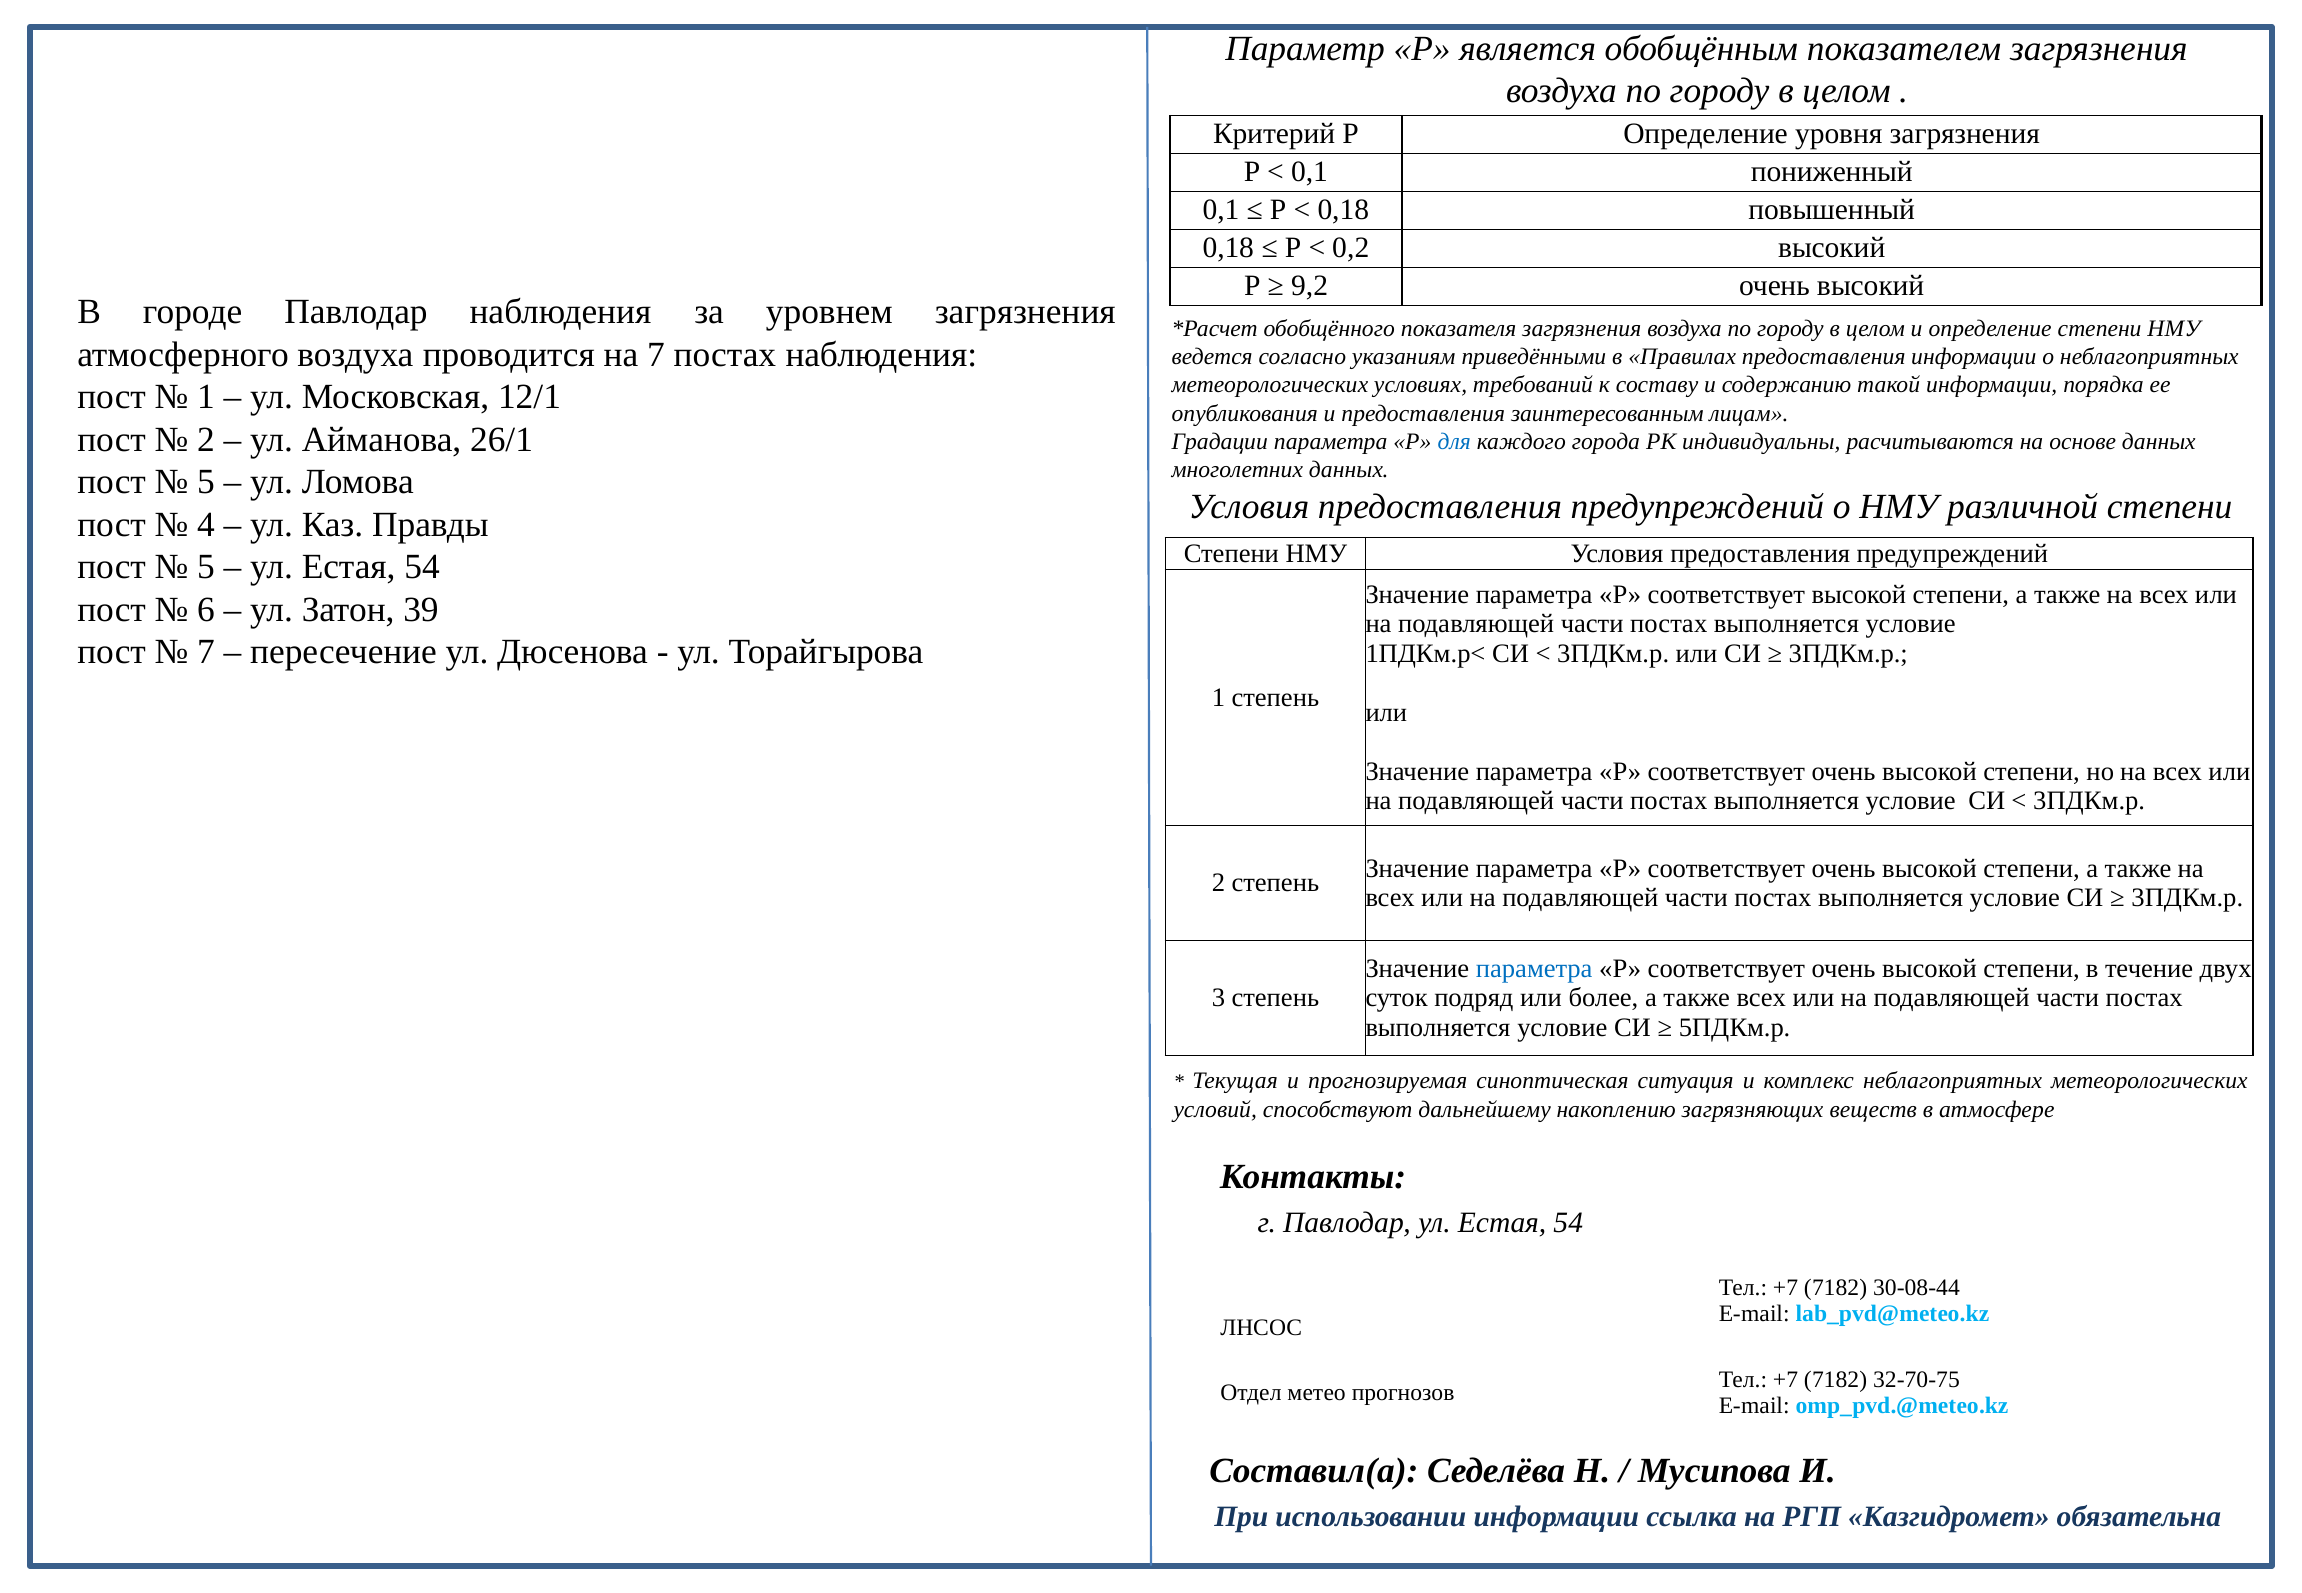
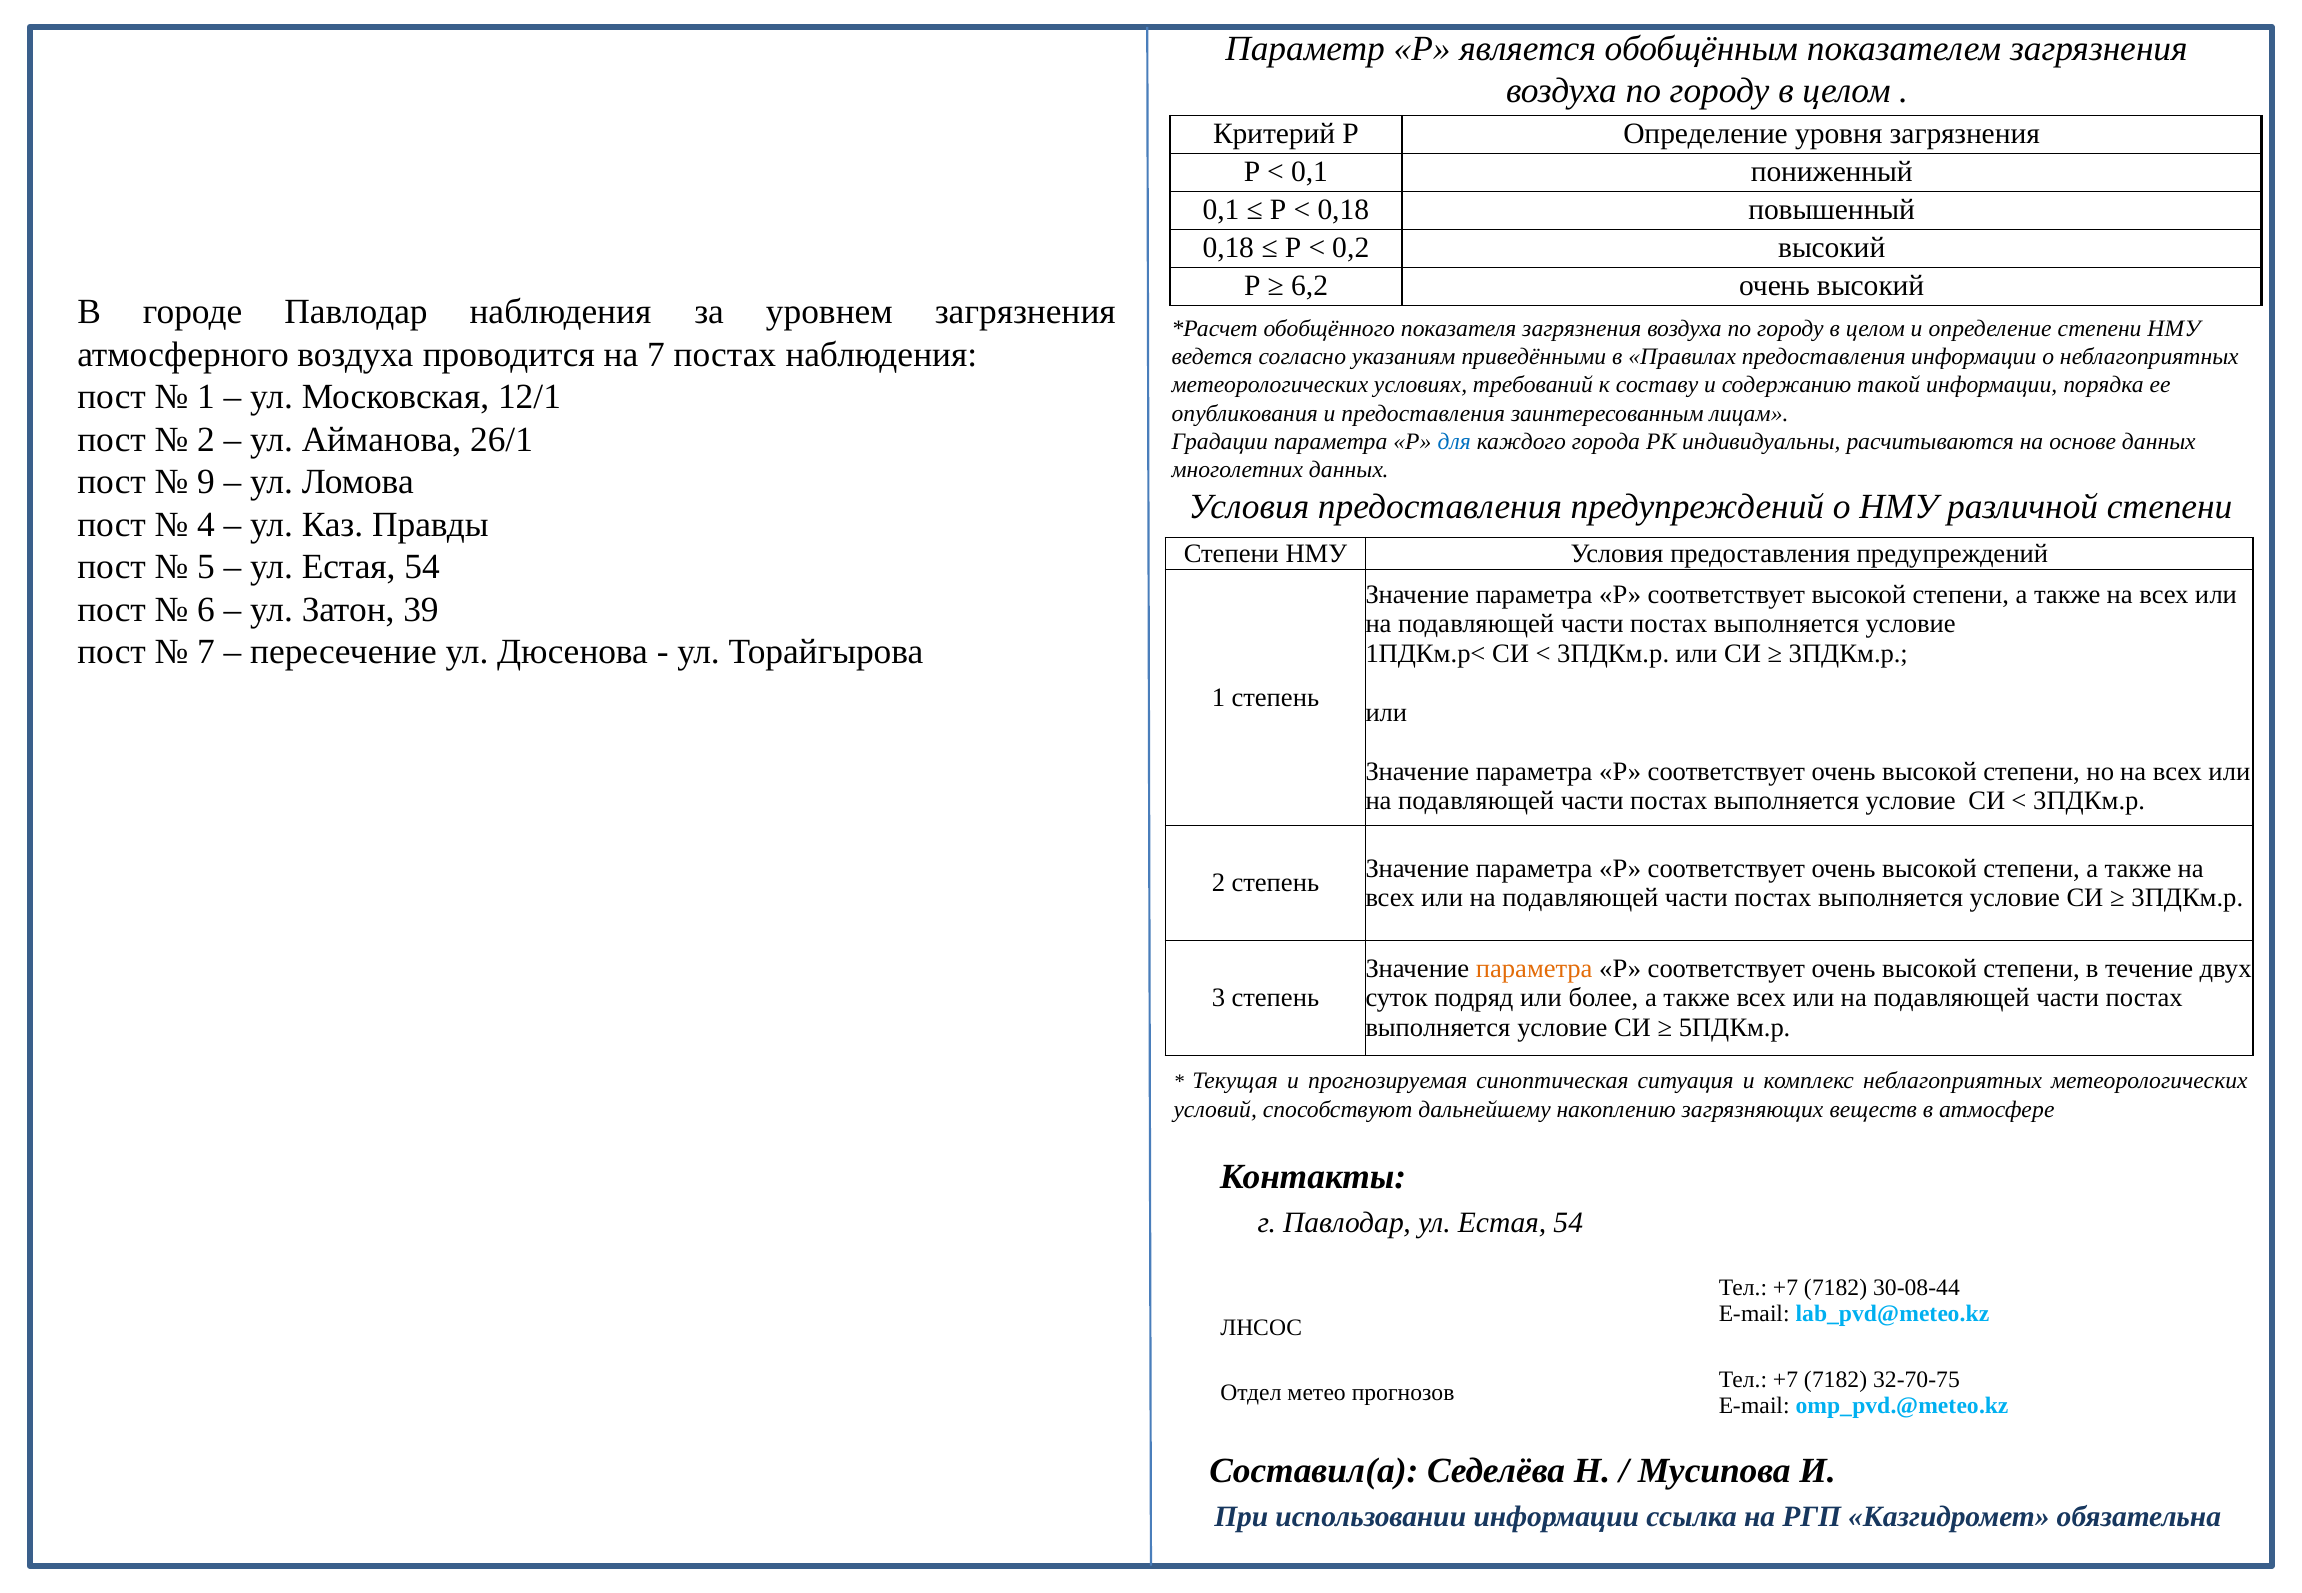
9,2: 9,2 -> 6,2
5 at (206, 482): 5 -> 9
параметра at (1534, 969) colour: blue -> orange
